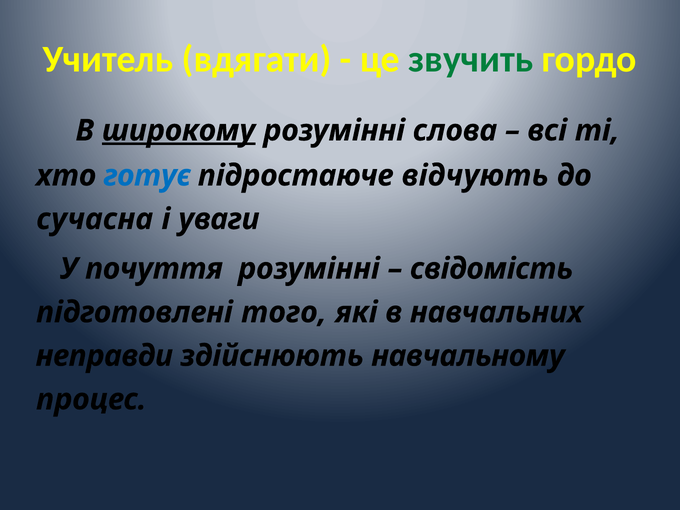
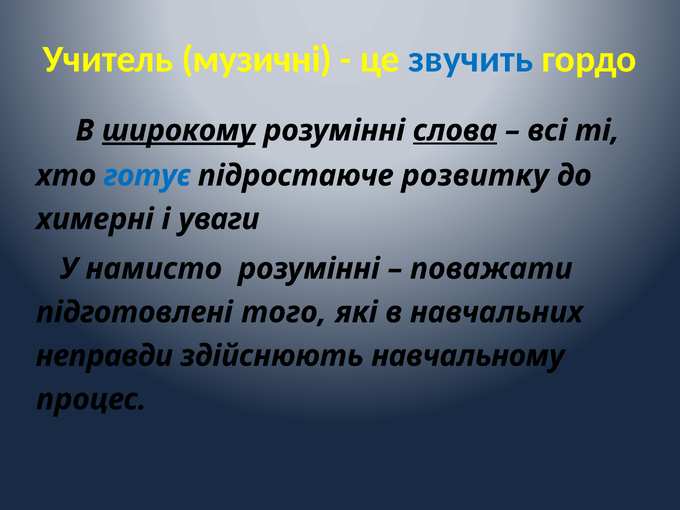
вдягати: вдягати -> музичні
звучить colour: green -> blue
слова underline: none -> present
відчують: відчують -> розвитку
сучасна: сучасна -> химерні
почуття: почуття -> намисто
свідомість: свідомість -> поважати
